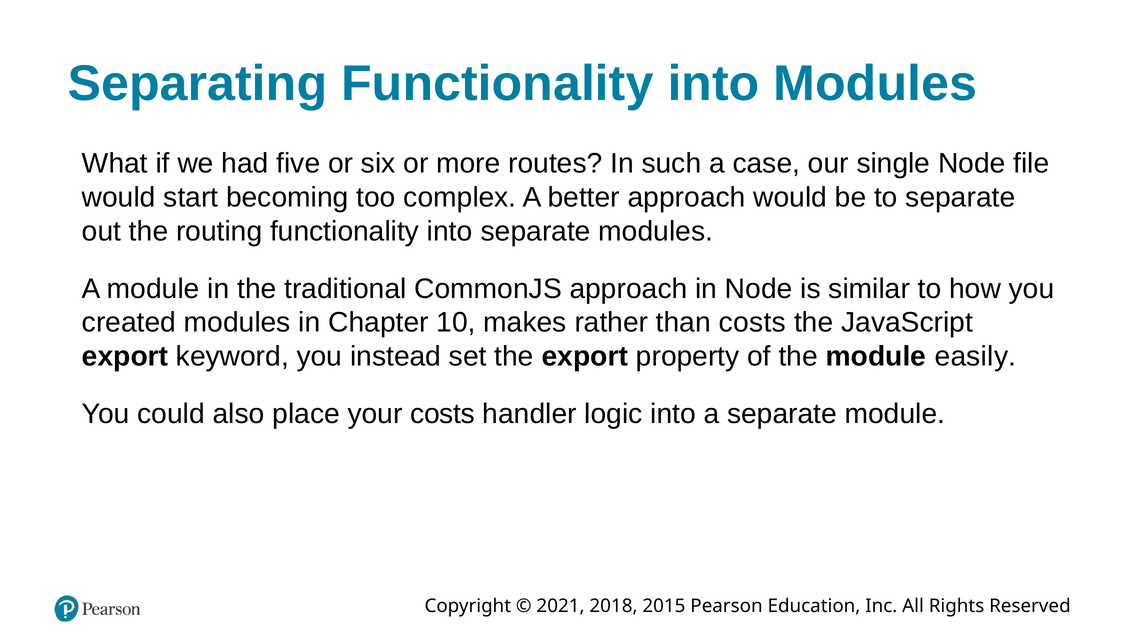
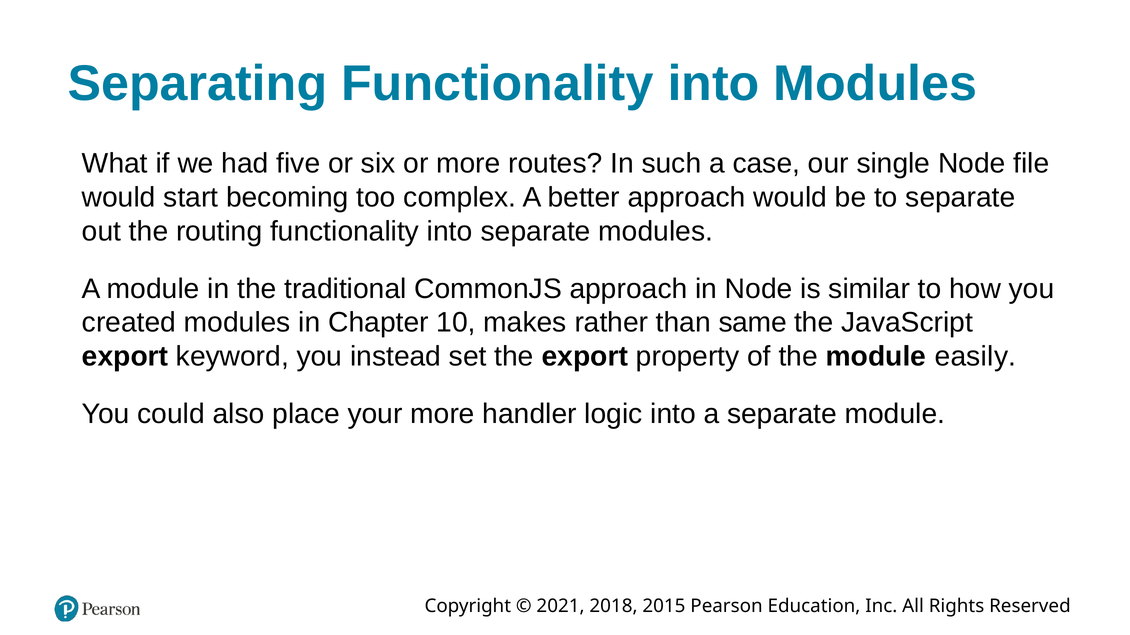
than costs: costs -> same
your costs: costs -> more
